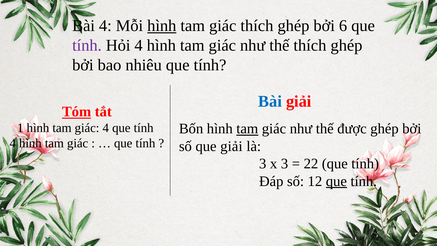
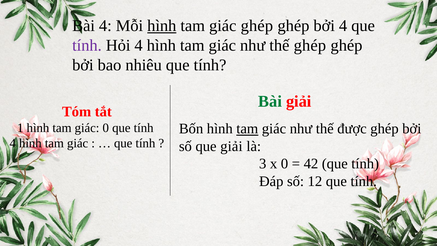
giác thích: thích -> ghép
bởi 6: 6 -> 4
thế thích: thích -> ghép
Bài at (270, 101) colour: blue -> green
Tóm underline: present -> none
giác 4: 4 -> 0
x 3: 3 -> 0
22: 22 -> 42
que at (336, 181) underline: present -> none
